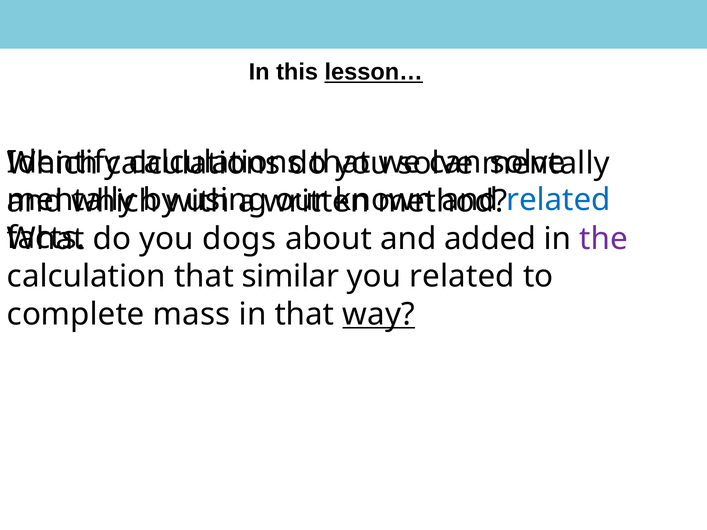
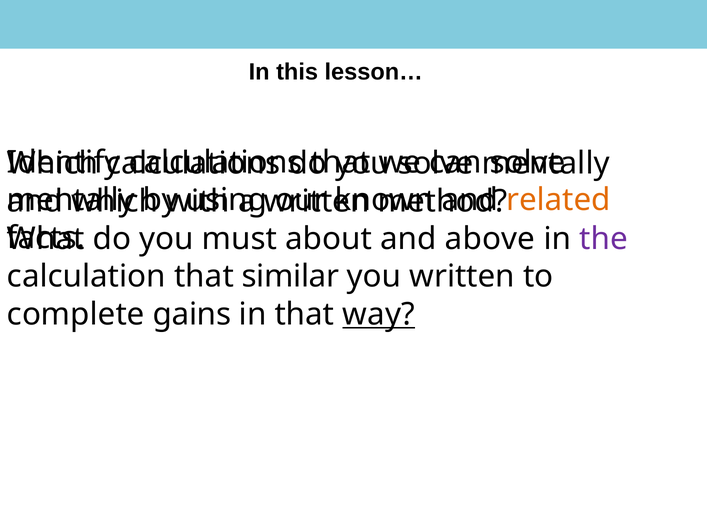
lesson… underline: present -> none
related at (559, 200) colour: blue -> orange
dogs: dogs -> must
added: added -> above
you related: related -> written
mass: mass -> gains
